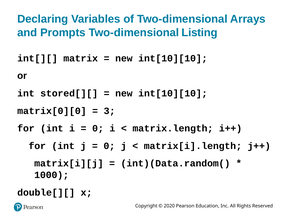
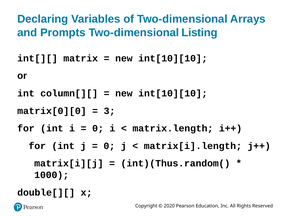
stored[][: stored[][ -> column[][
int)(Data.random(: int)(Data.random( -> int)(Thus.random(
